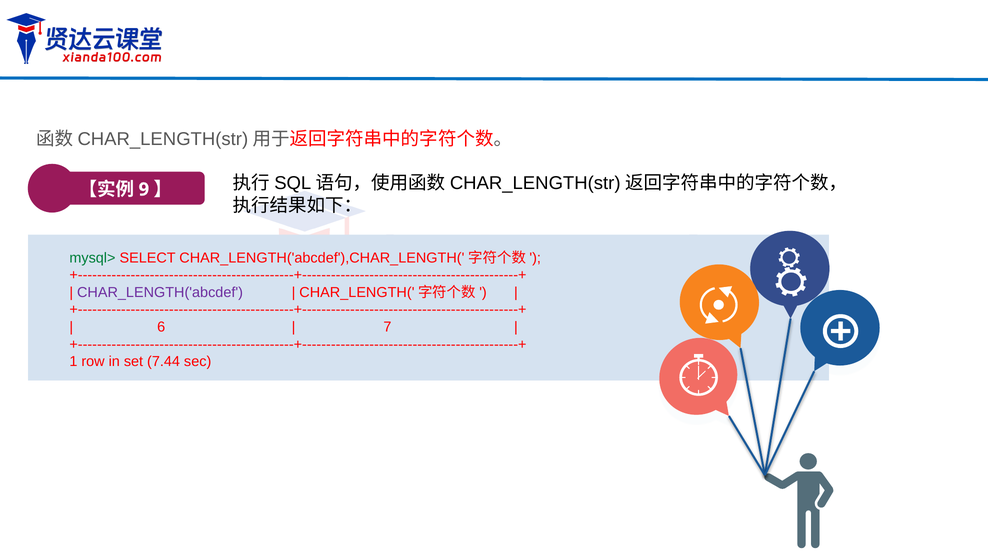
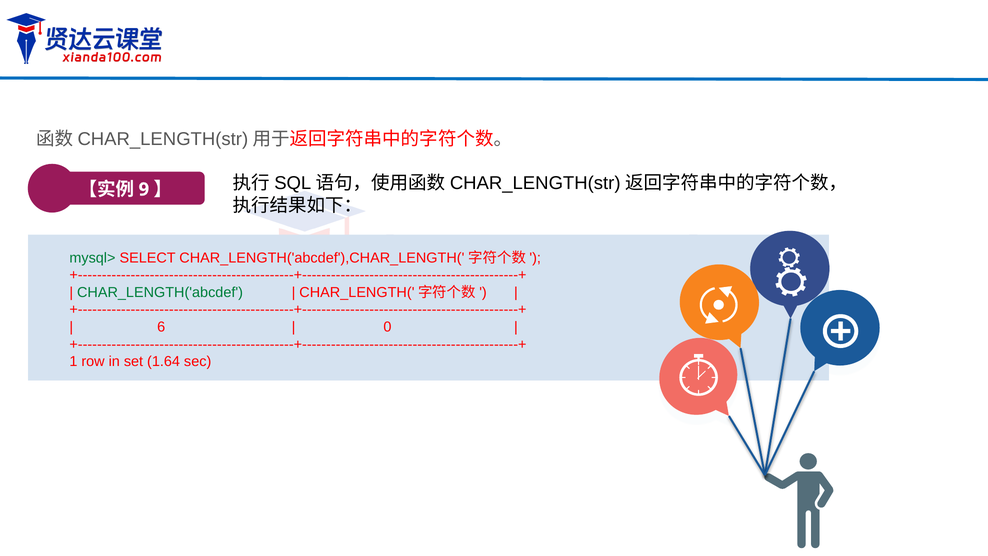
CHAR_LENGTH('abcdef colour: purple -> green
7: 7 -> 0
7.44: 7.44 -> 1.64
